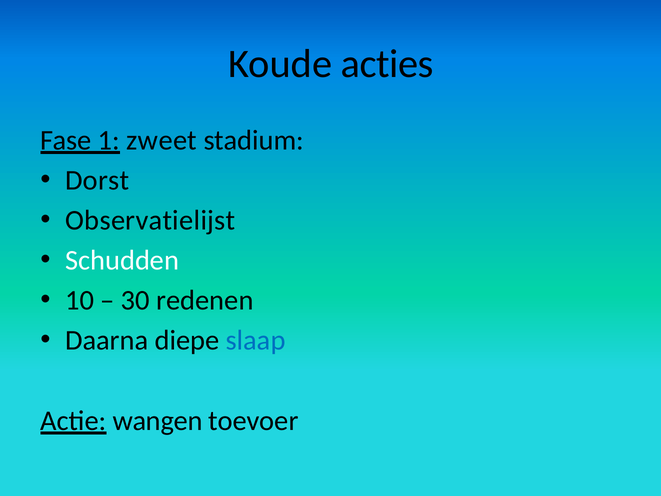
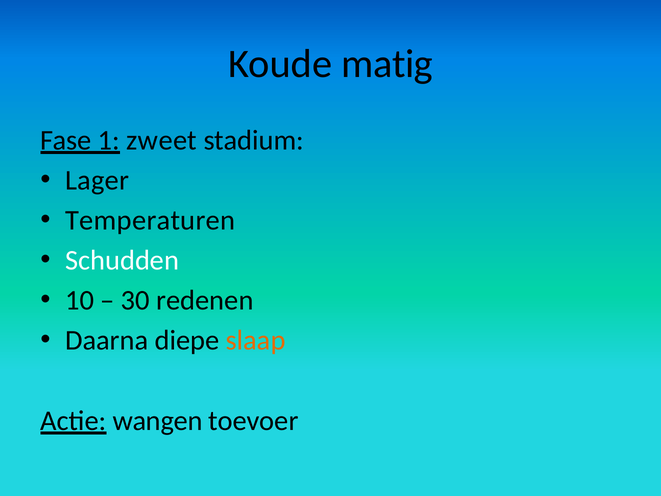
acties: acties -> matig
Dorst: Dorst -> Lager
Observatielijst: Observatielijst -> Temperaturen
slaap colour: blue -> orange
